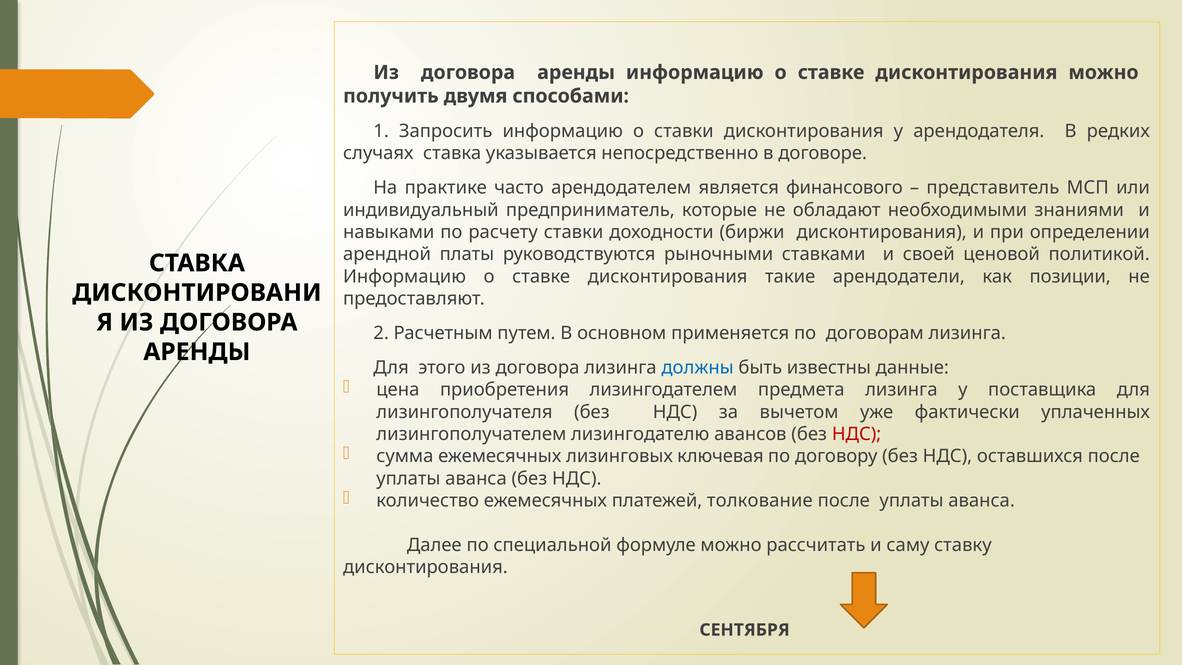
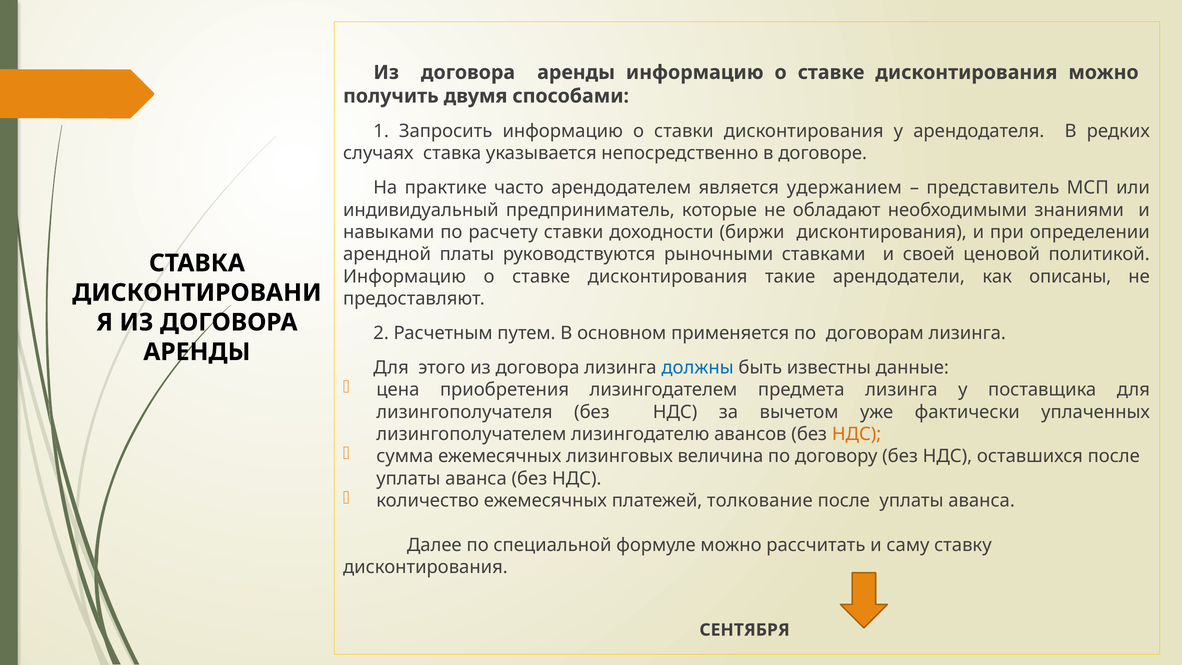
финансового: финансового -> удержанием
позиции: позиции -> описаны
НДС at (857, 434) colour: red -> orange
ключевая: ключевая -> величина
